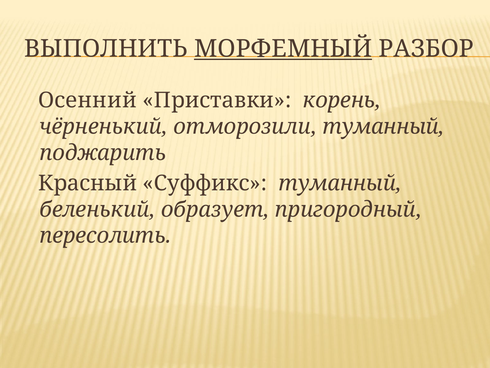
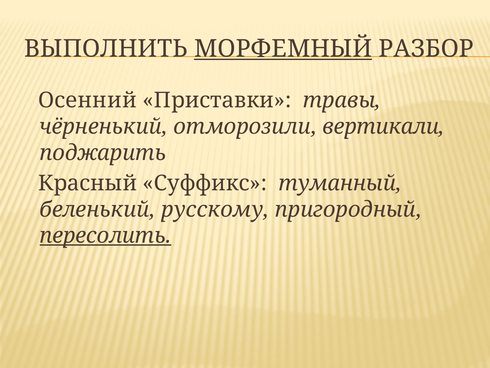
корень: корень -> травы
отморозили туманный: туманный -> вертикали
образует: образует -> русскому
пересолить underline: none -> present
